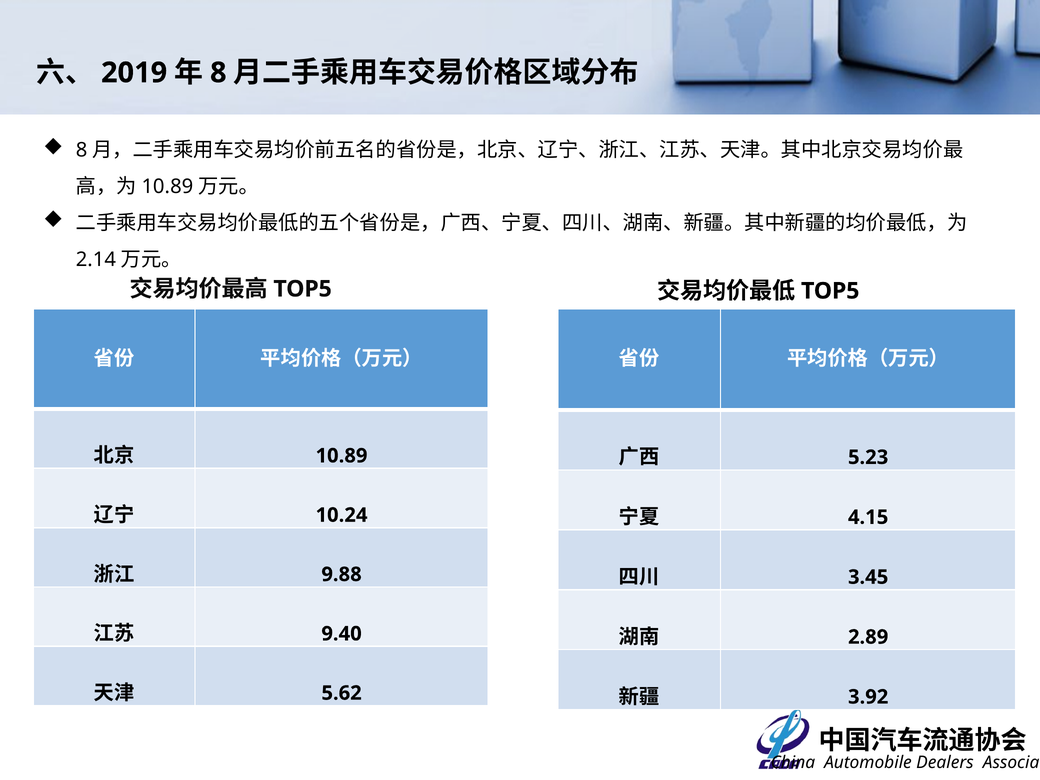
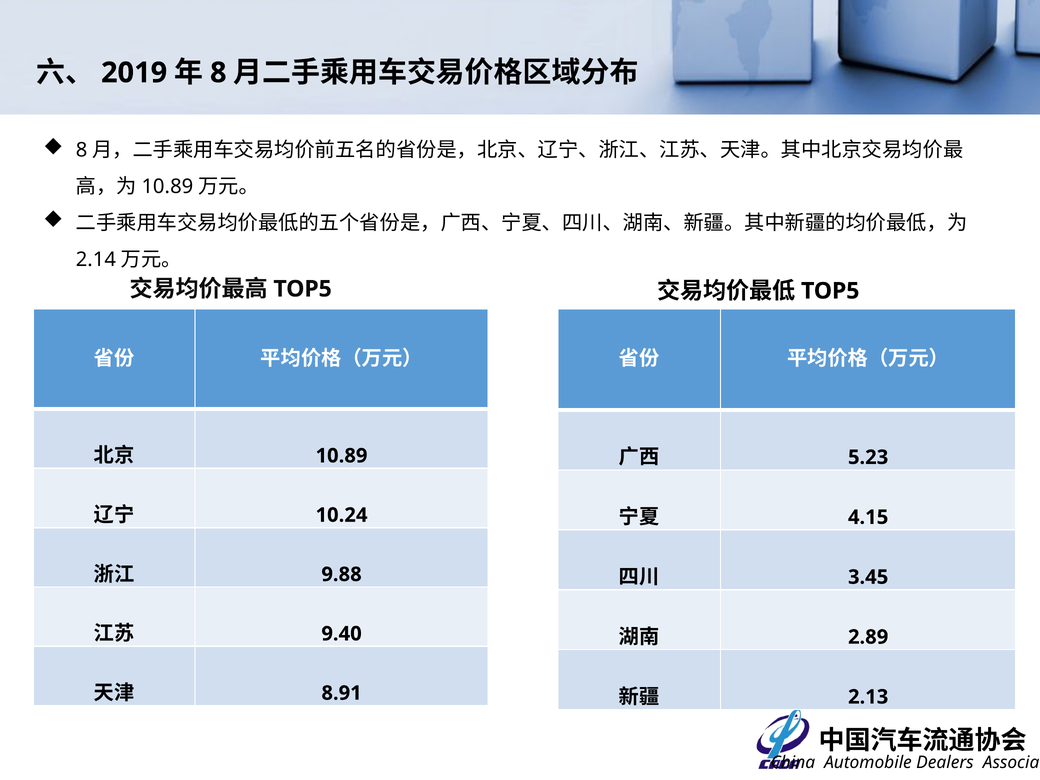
5.62: 5.62 -> 8.91
3.92: 3.92 -> 2.13
